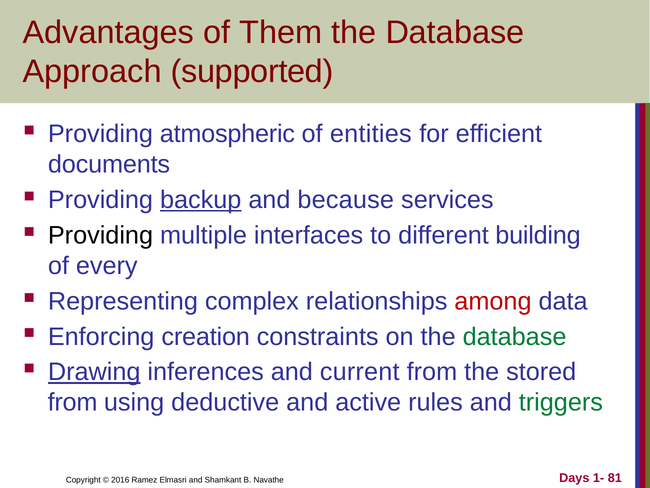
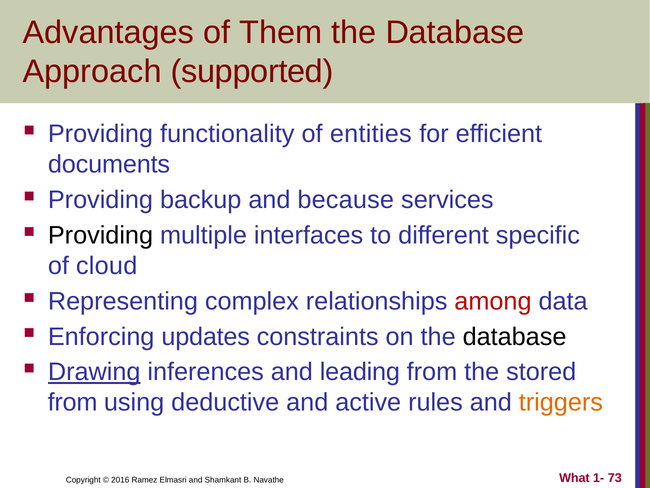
atmospheric: atmospheric -> functionality
backup underline: present -> none
building: building -> specific
every: every -> cloud
creation: creation -> updates
database at (515, 336) colour: green -> black
current: current -> leading
triggers colour: green -> orange
Days: Days -> What
81: 81 -> 73
